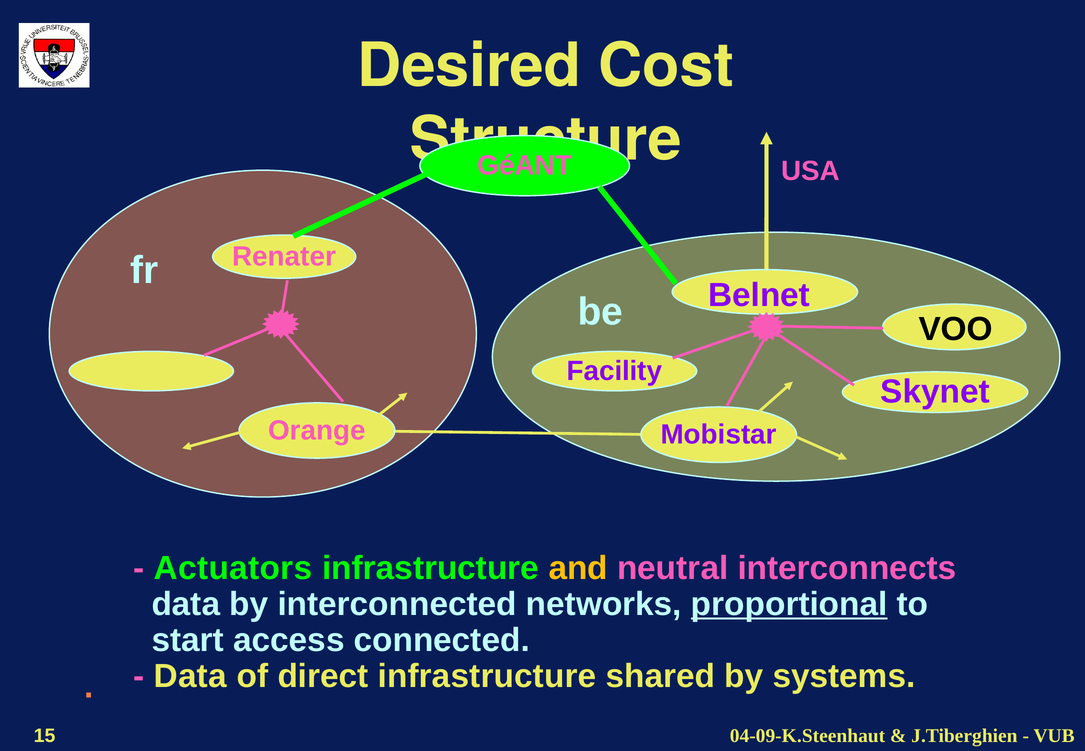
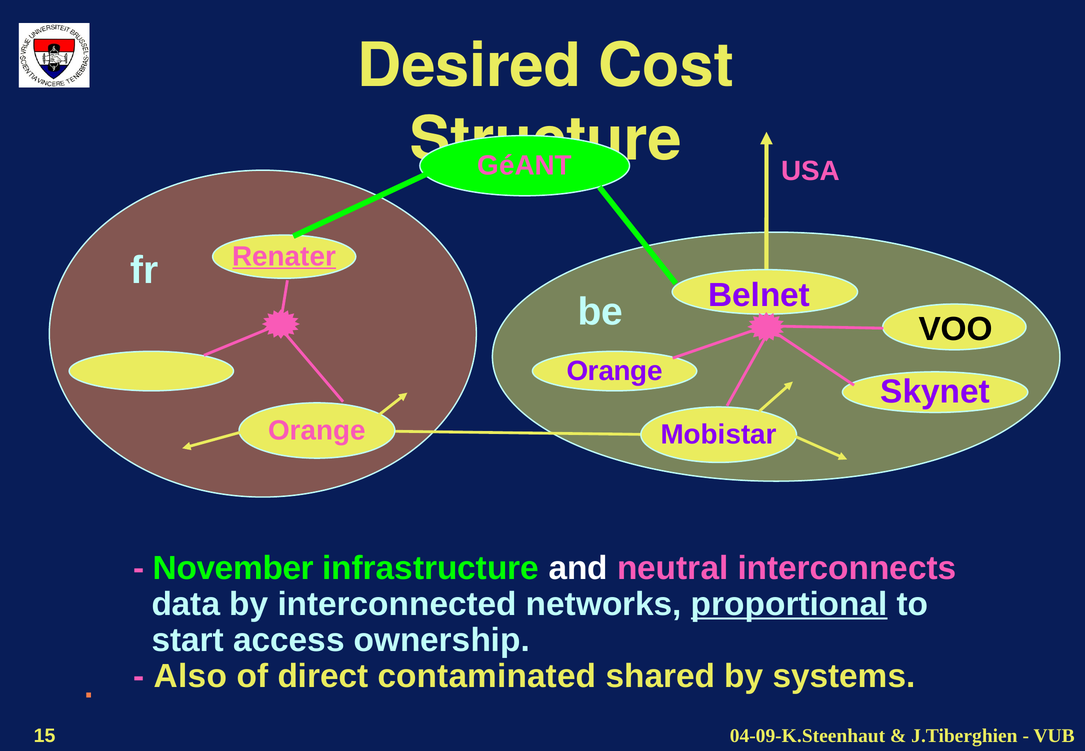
Renater underline: none -> present
Facility at (614, 371): Facility -> Orange
Actuators: Actuators -> November
and colour: yellow -> white
connected: connected -> ownership
Data at (190, 676): Data -> Also
direct infrastructure: infrastructure -> contaminated
